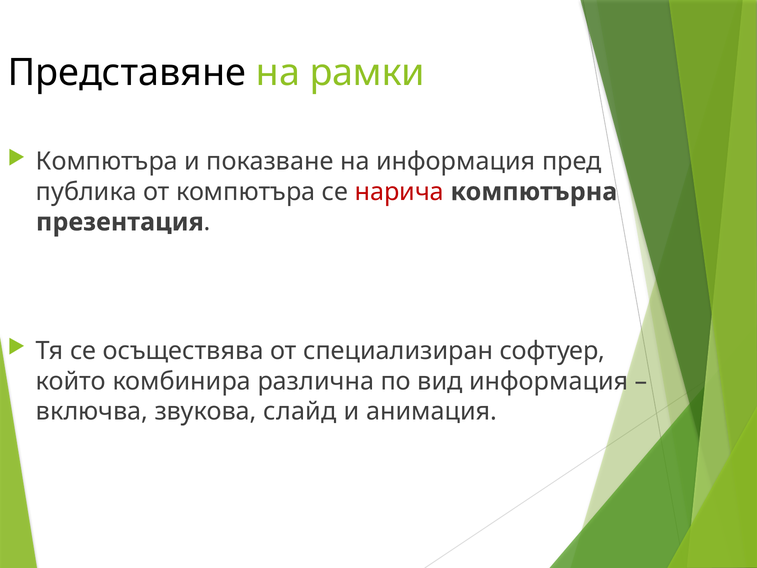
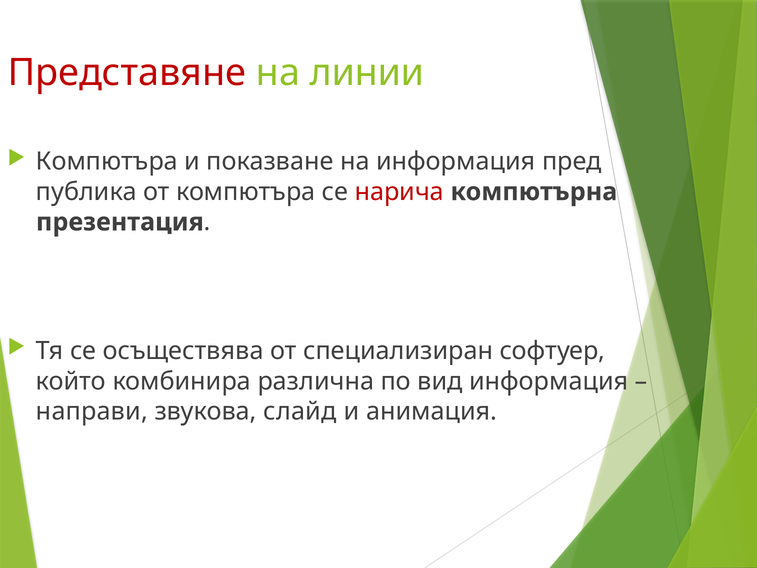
Представяне colour: black -> red
рамки: рамки -> линии
включва: включва -> направи
